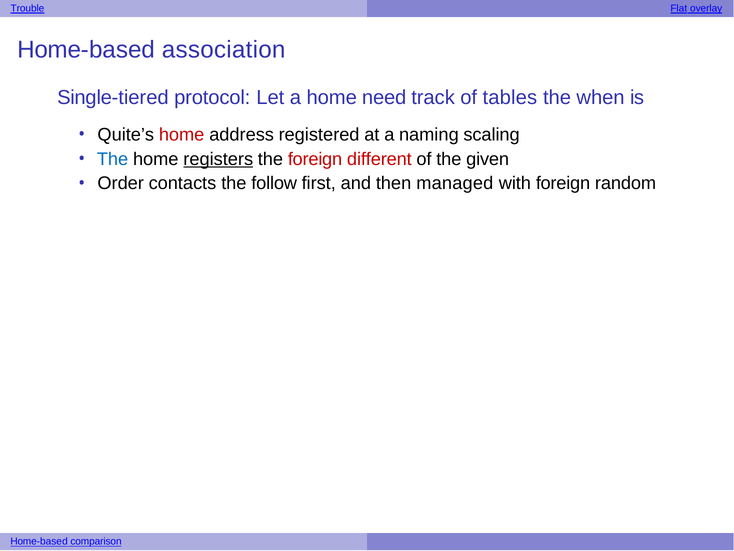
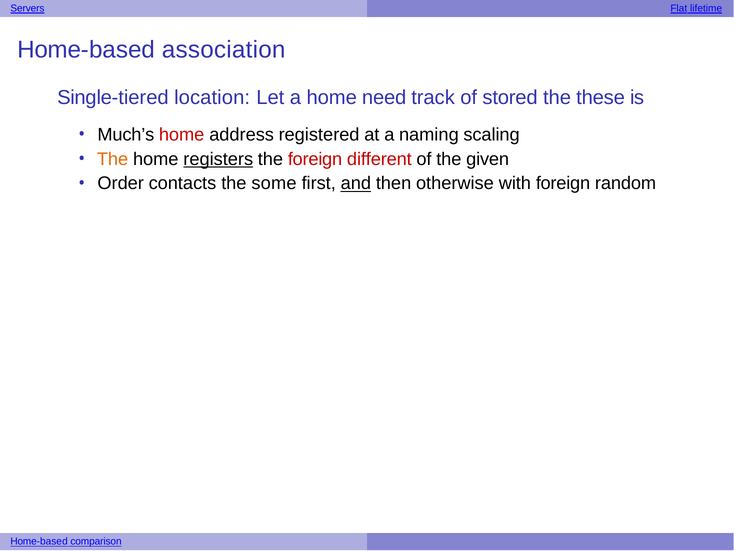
Trouble: Trouble -> Servers
overlay: overlay -> lifetime
protocol: protocol -> location
tables: tables -> stored
when: when -> these
Quite’s: Quite’s -> Much’s
The at (113, 159) colour: blue -> orange
follow: follow -> some
and underline: none -> present
managed: managed -> otherwise
